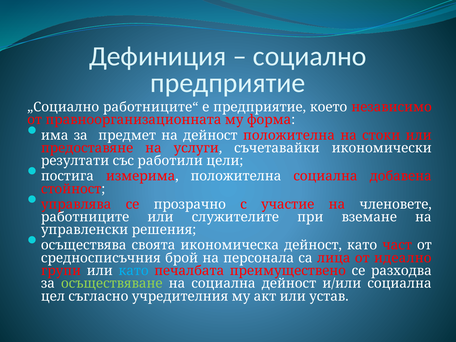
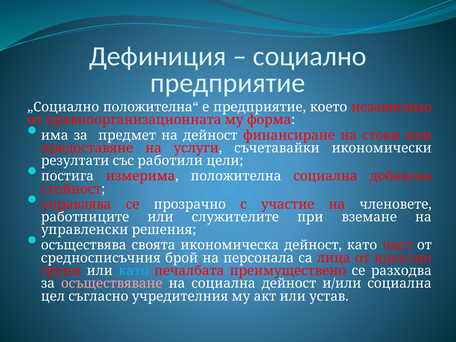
работниците“: работниците“ -> положителна“
дейност положителна: положителна -> финансиране
осъществяване colour: light green -> pink
